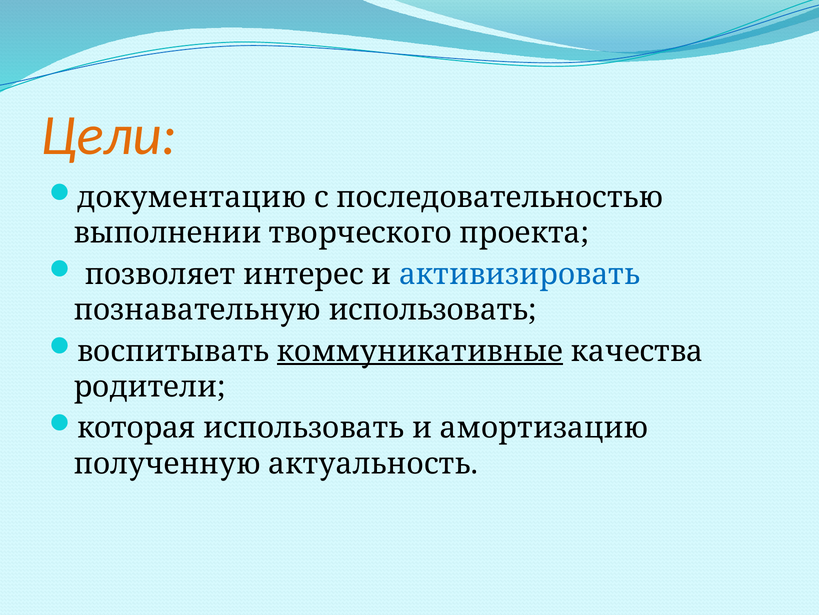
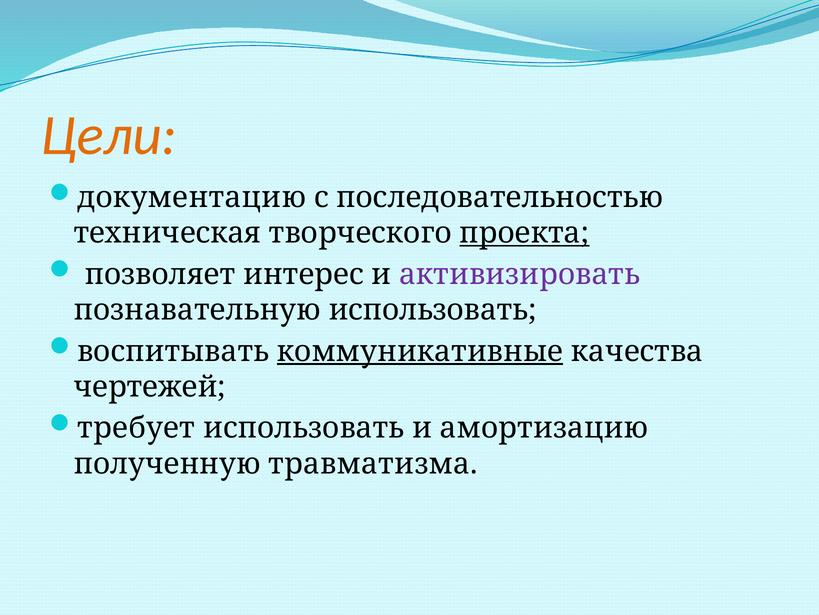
выполнении: выполнении -> техническая
проекта underline: none -> present
активизировать colour: blue -> purple
родители: родители -> чертежей
которая: которая -> требует
актуальность: актуальность -> травматизма
